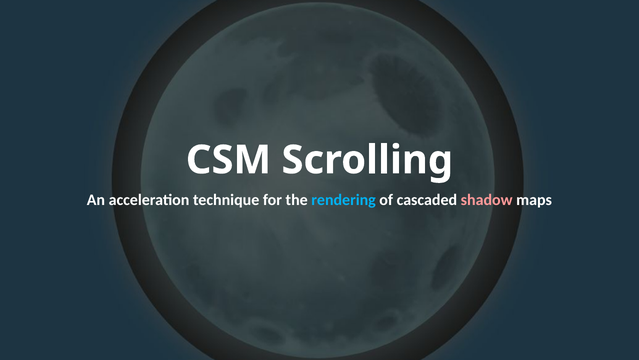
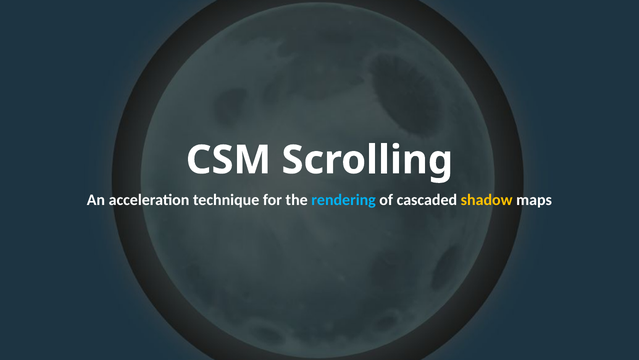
shadow colour: pink -> yellow
